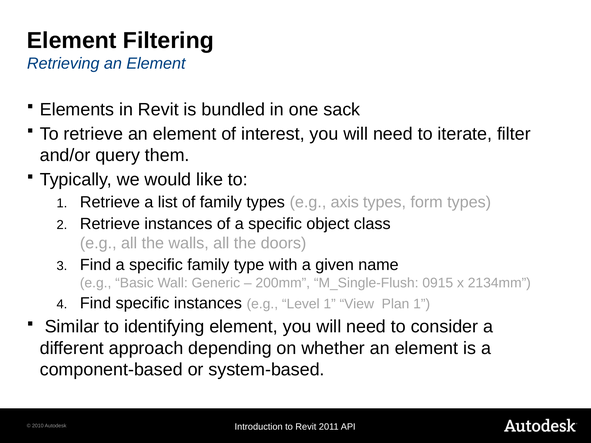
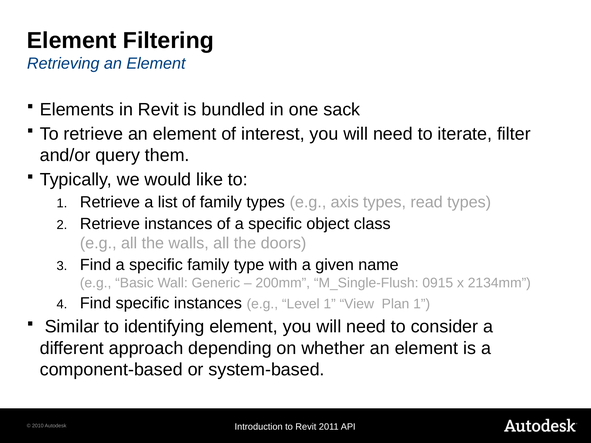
form: form -> read
